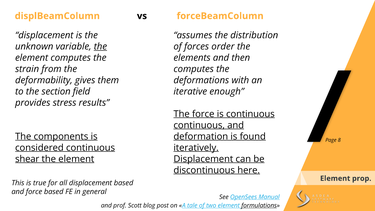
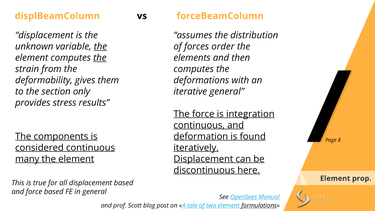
the at (100, 58) underline: none -> present
field: field -> only
iterative enough: enough -> general
is continuous: continuous -> integration
shear: shear -> many
